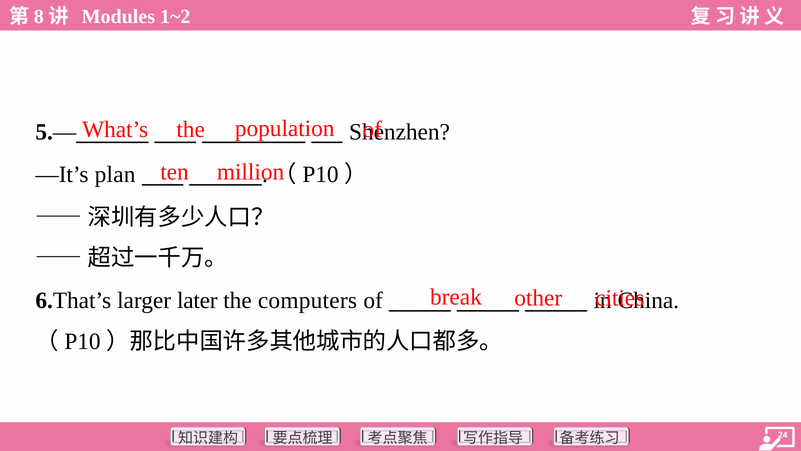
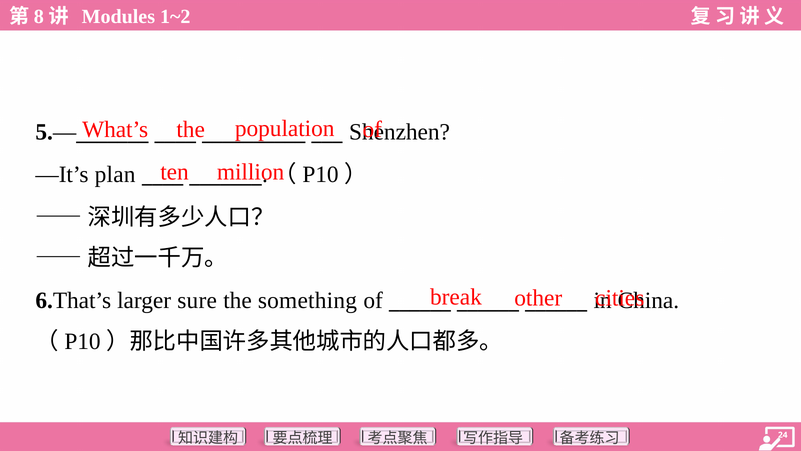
later: later -> sure
computers: computers -> something
